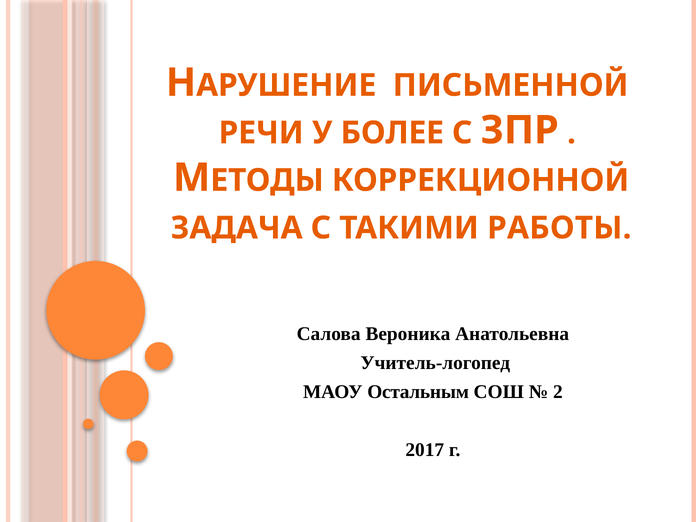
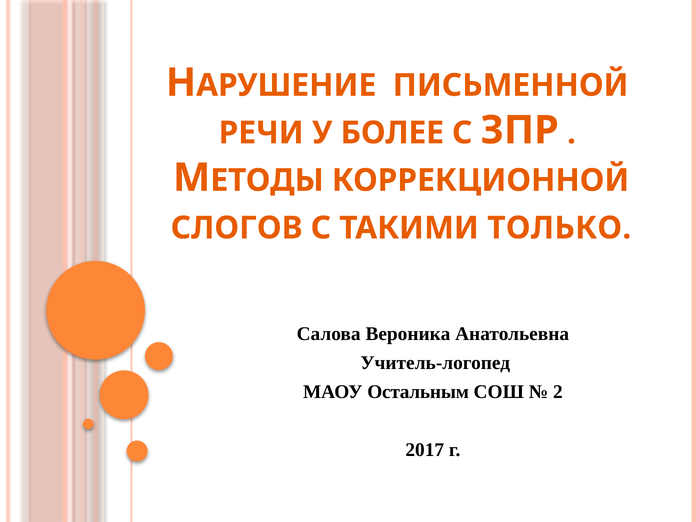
ЗАДАЧА: ЗАДАЧА -> СЛОГОВ
РАБОТЫ: РАБОТЫ -> ТОЛЬКО
